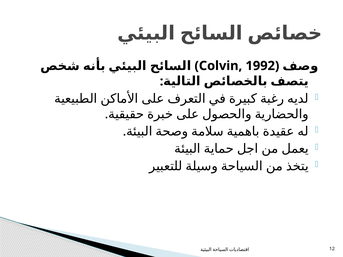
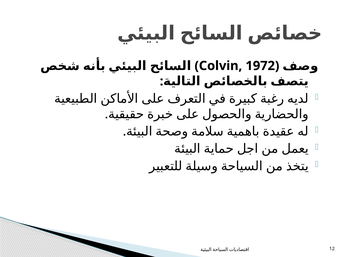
1992: 1992 -> 1972
